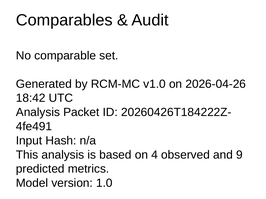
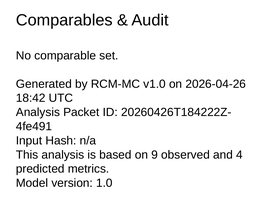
4: 4 -> 9
9: 9 -> 4
